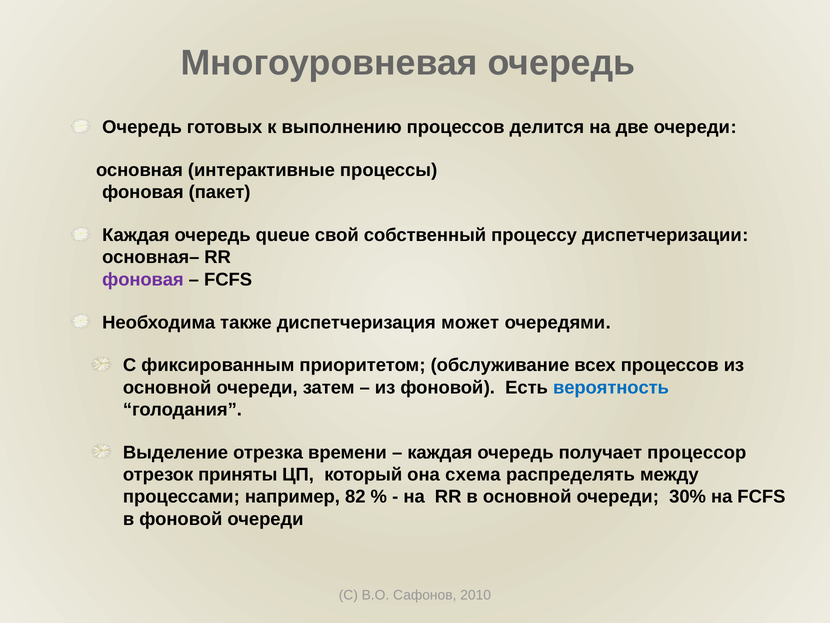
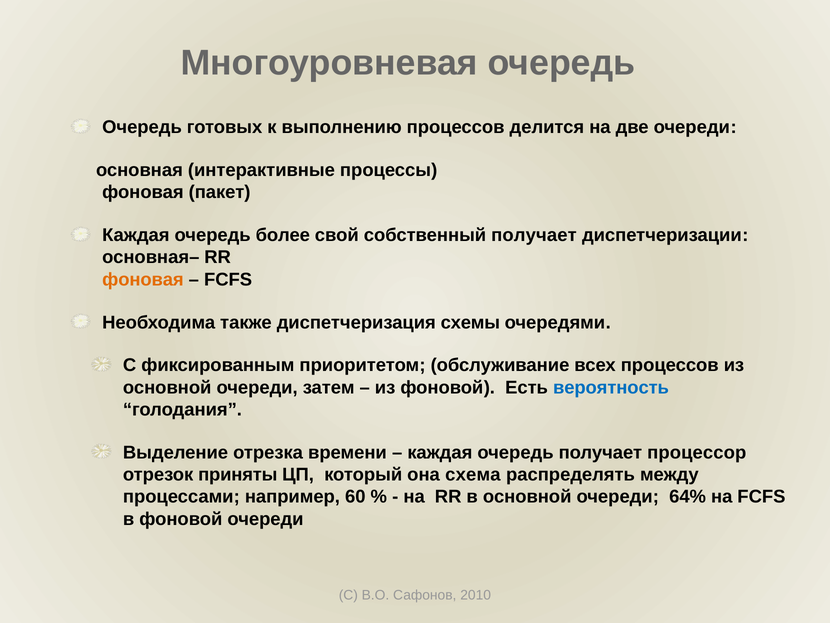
queue: queue -> более
собственный процессу: процессу -> получает
фоновая at (143, 279) colour: purple -> orange
может: может -> схемы
82: 82 -> 60
30%: 30% -> 64%
